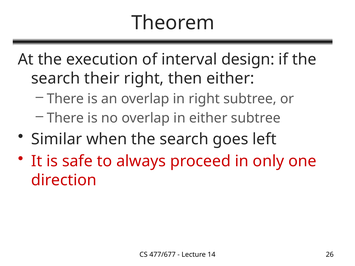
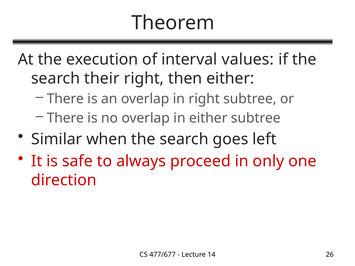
design: design -> values
